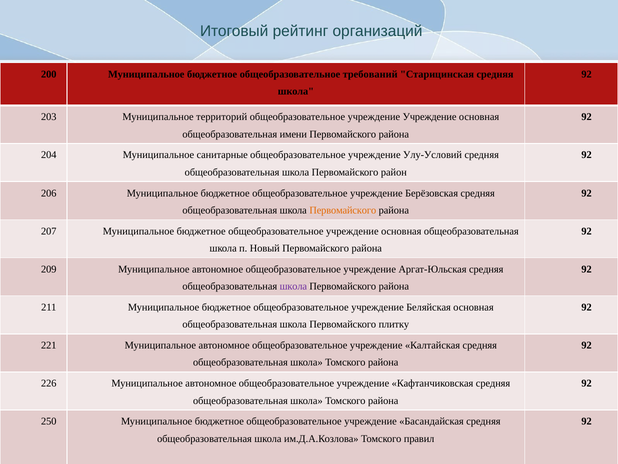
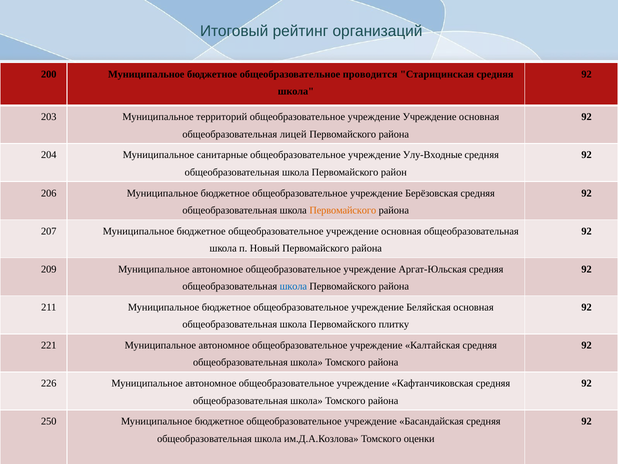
требований: требований -> проводится
имени: имени -> лицей
Улу-Условий: Улу-Условий -> Улу-Входные
школа at (293, 286) colour: purple -> blue
правил: правил -> оценки
